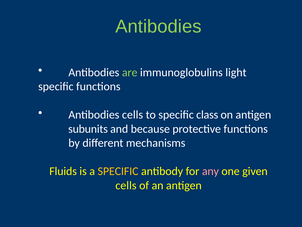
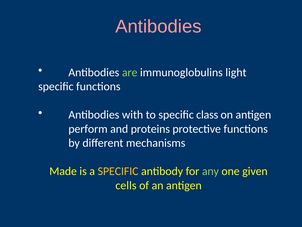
Antibodies at (159, 26) colour: light green -> pink
Antibodies cells: cells -> with
subunits: subunits -> perform
because: because -> proteins
Fluids: Fluids -> Made
any colour: pink -> light green
